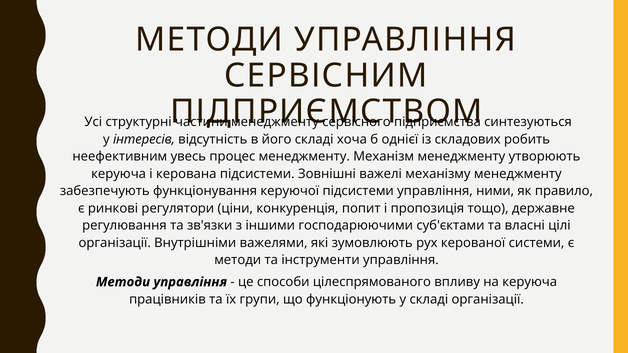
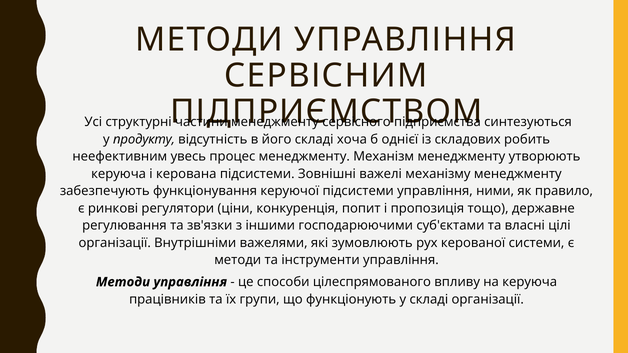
інтересів: інтересів -> продукту
